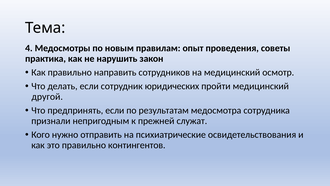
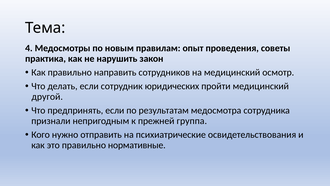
служат: служат -> группа
контингентов: контингентов -> нормативные
